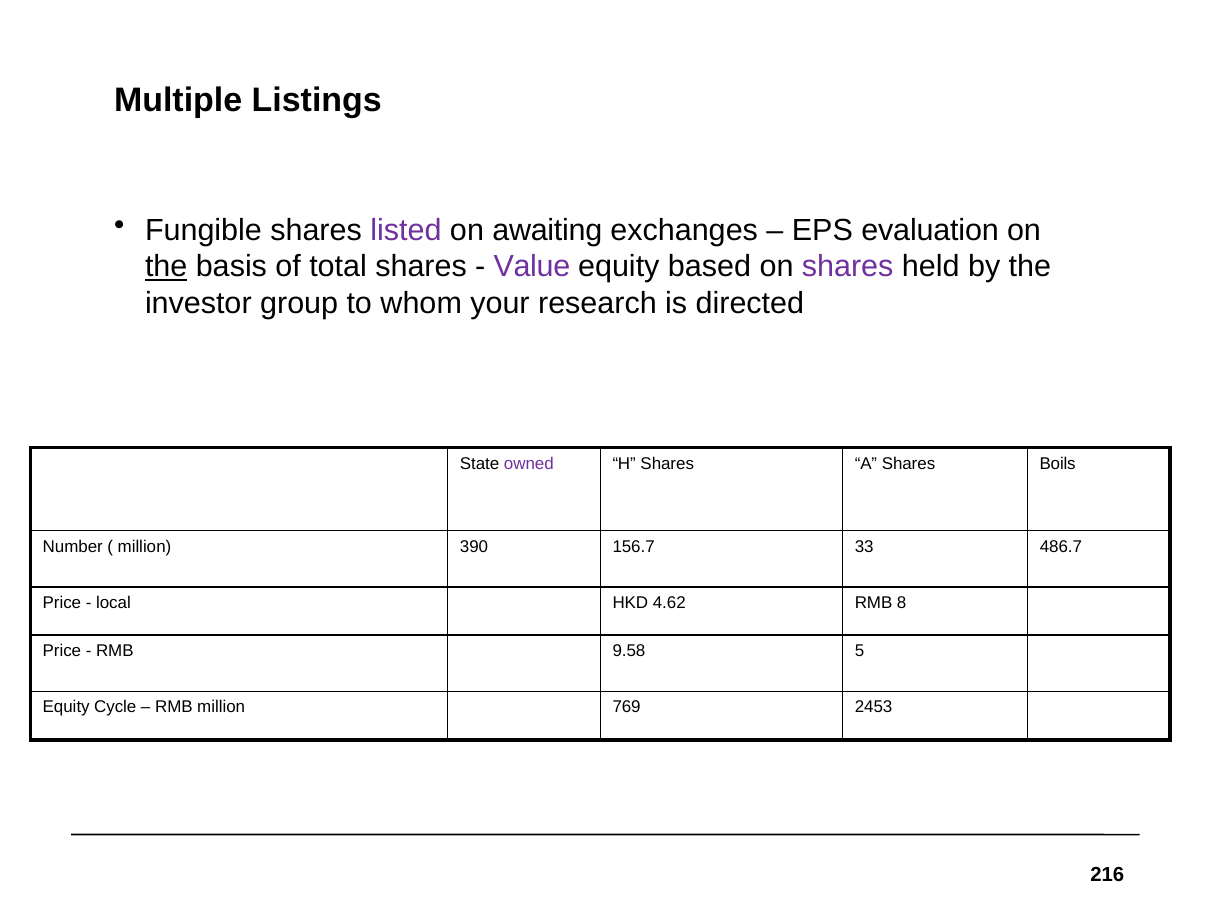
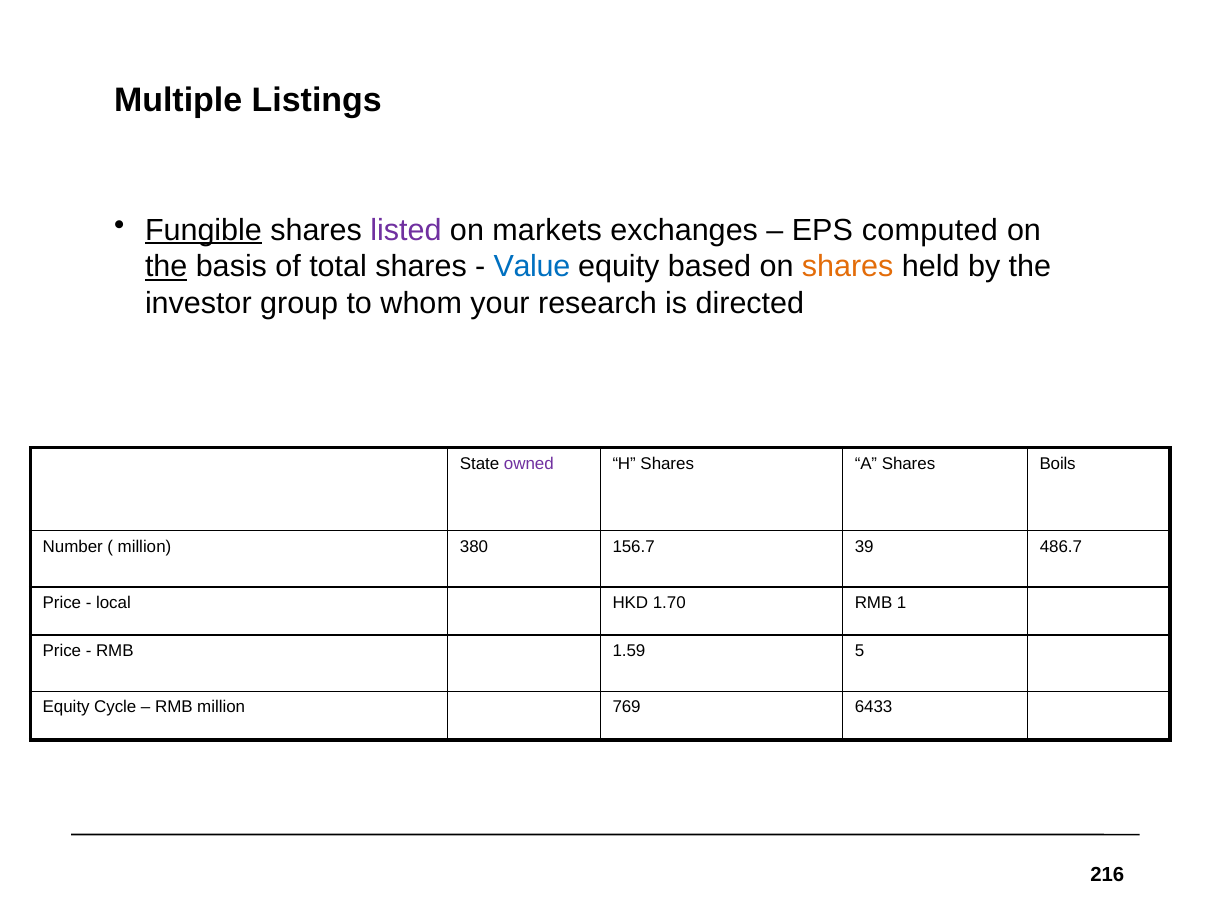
Fungible underline: none -> present
awaiting: awaiting -> markets
evaluation: evaluation -> computed
Value colour: purple -> blue
shares at (848, 267) colour: purple -> orange
390: 390 -> 380
33: 33 -> 39
4.62: 4.62 -> 1.70
8: 8 -> 1
9.58: 9.58 -> 1.59
2453: 2453 -> 6433
